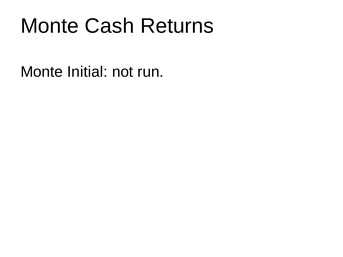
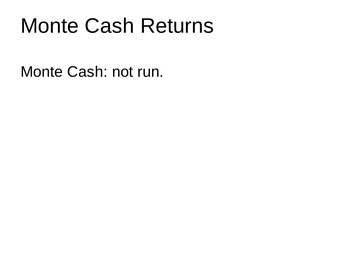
Initial at (87, 72): Initial -> Cash
